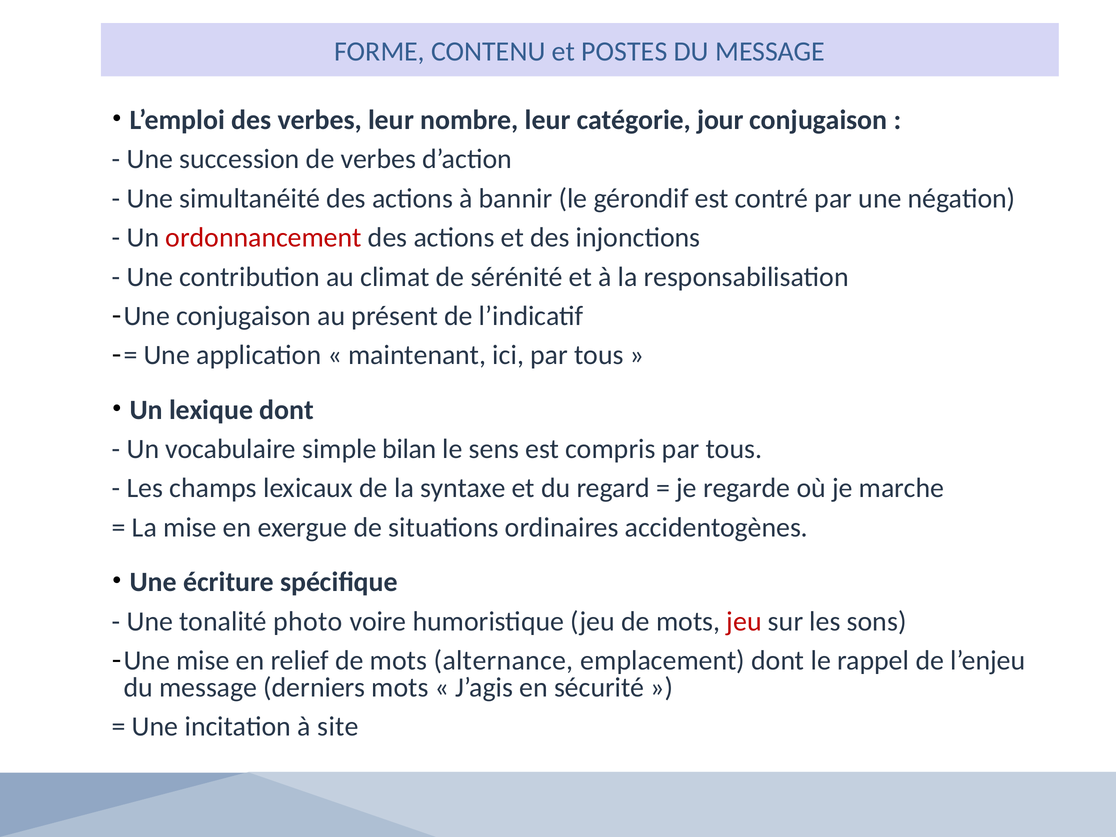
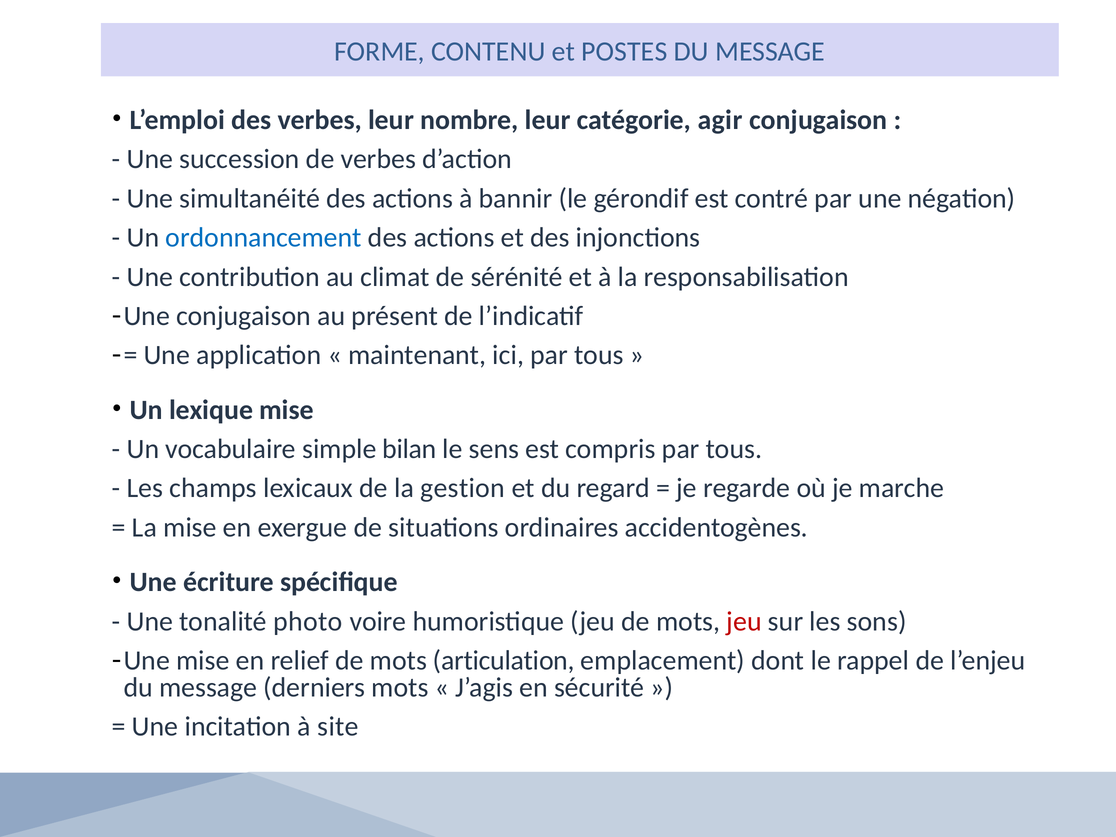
jour: jour -> agir
ordonnancement colour: red -> blue
lexique dont: dont -> mise
syntaxe: syntaxe -> gestion
alternance: alternance -> articulation
